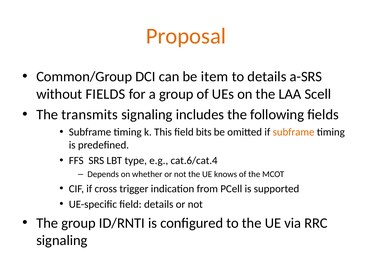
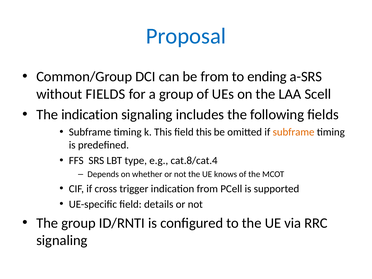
Proposal colour: orange -> blue
be item: item -> from
to details: details -> ending
The transmits: transmits -> indication
field bits: bits -> this
cat.6/cat.4: cat.6/cat.4 -> cat.8/cat.4
